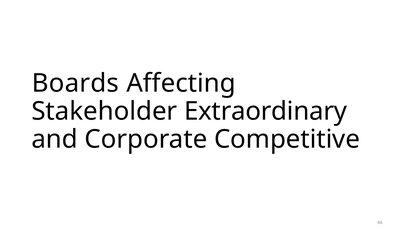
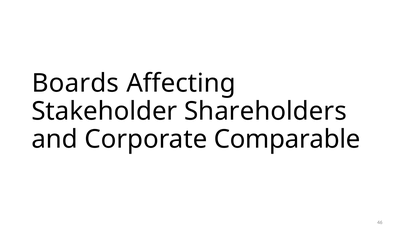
Extraordinary: Extraordinary -> Shareholders
Competitive: Competitive -> Comparable
